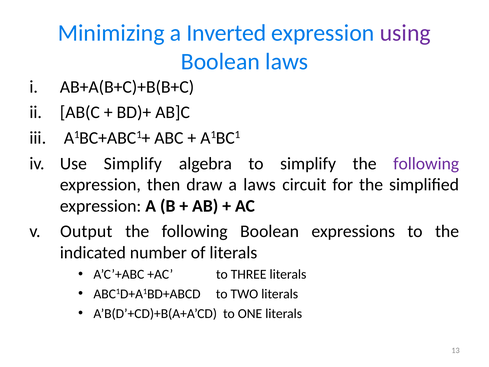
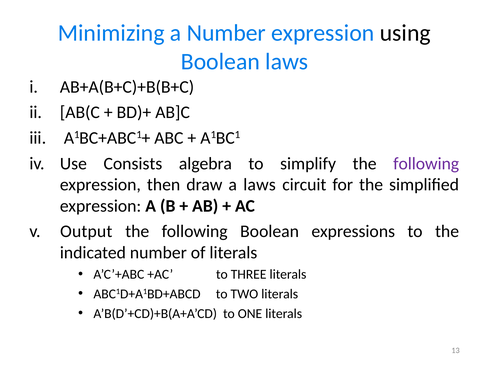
a Inverted: Inverted -> Number
using colour: purple -> black
Use Simplify: Simplify -> Consists
